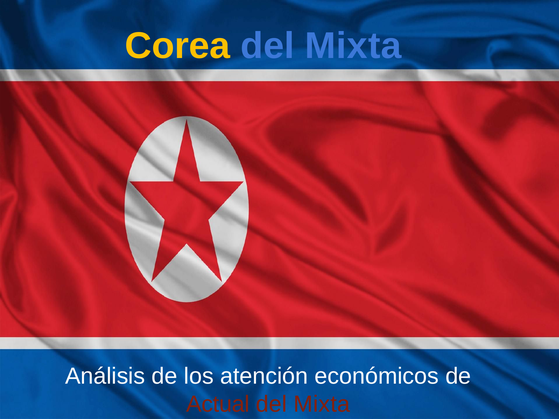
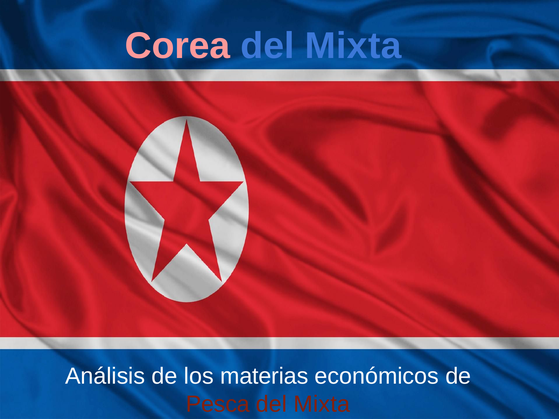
Corea colour: yellow -> pink
atención: atención -> materias
Actual: Actual -> Pesca
